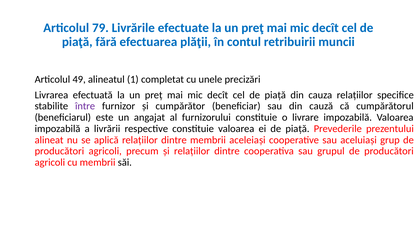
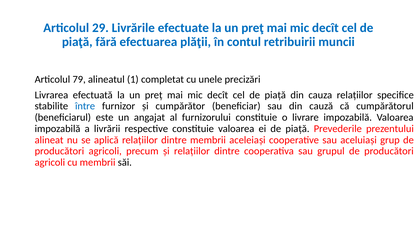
79: 79 -> 29
49: 49 -> 79
între colour: purple -> blue
